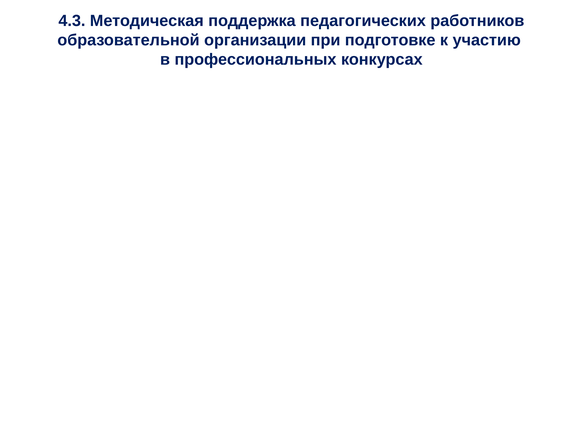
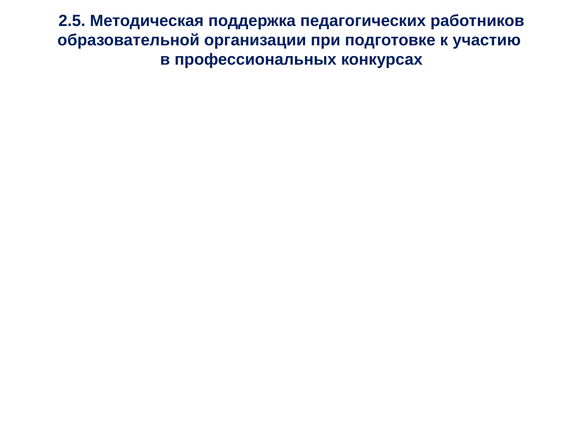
4.3: 4.3 -> 2.5
